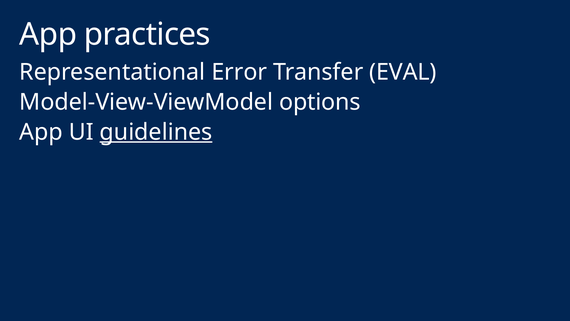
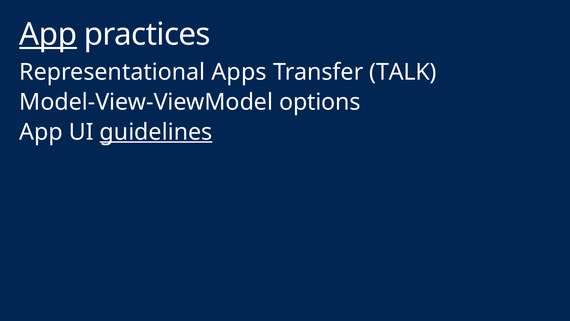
App at (48, 35) underline: none -> present
Error: Error -> Apps
EVAL: EVAL -> TALK
